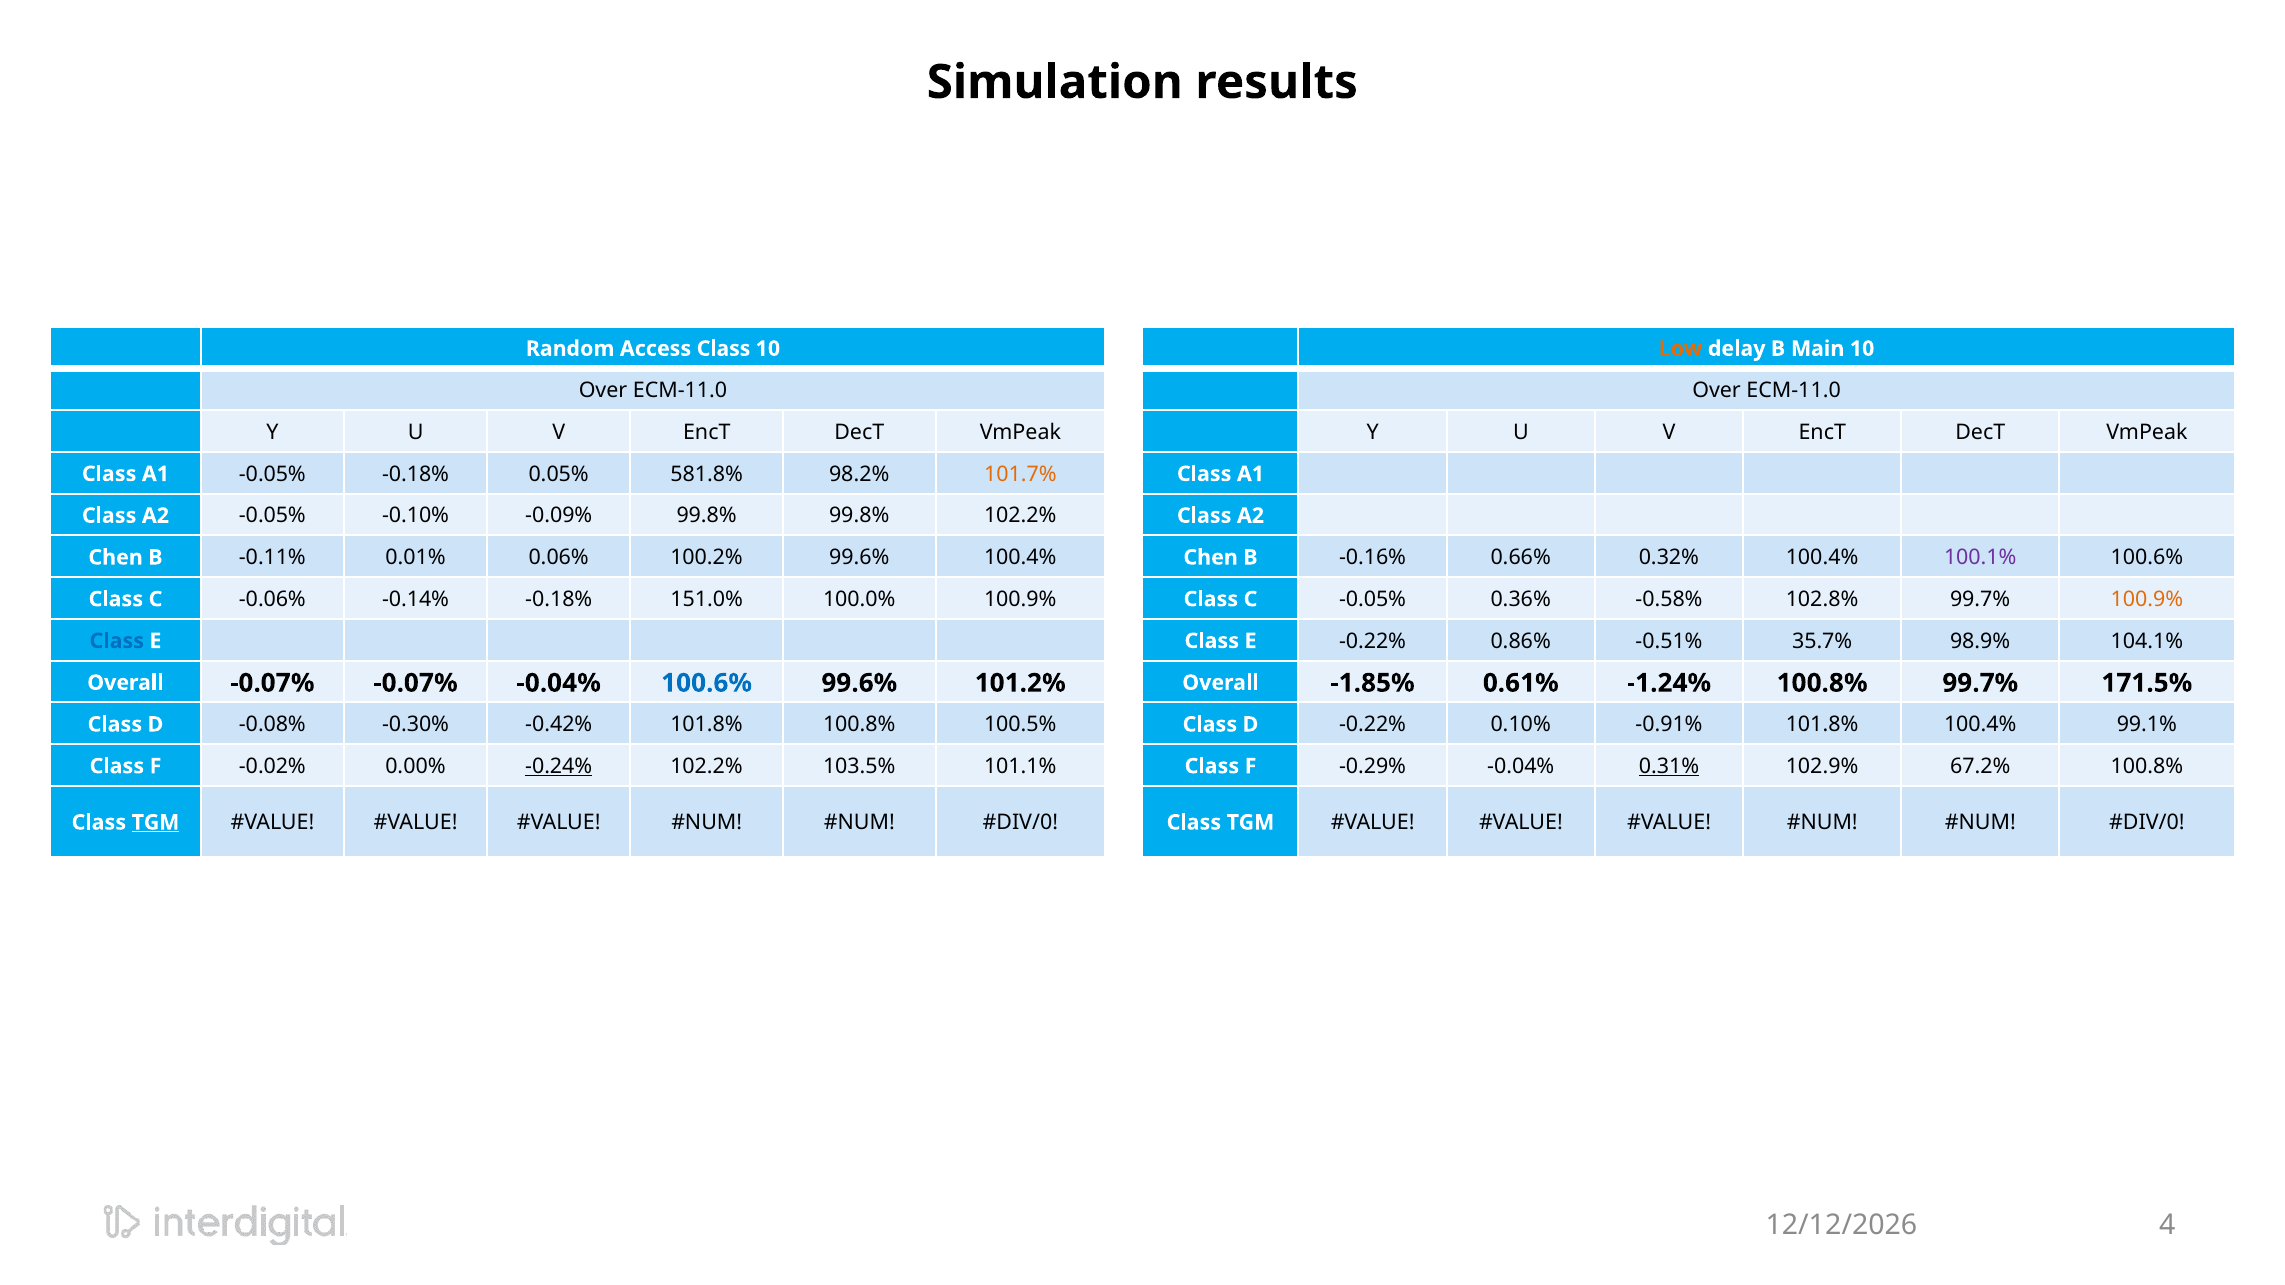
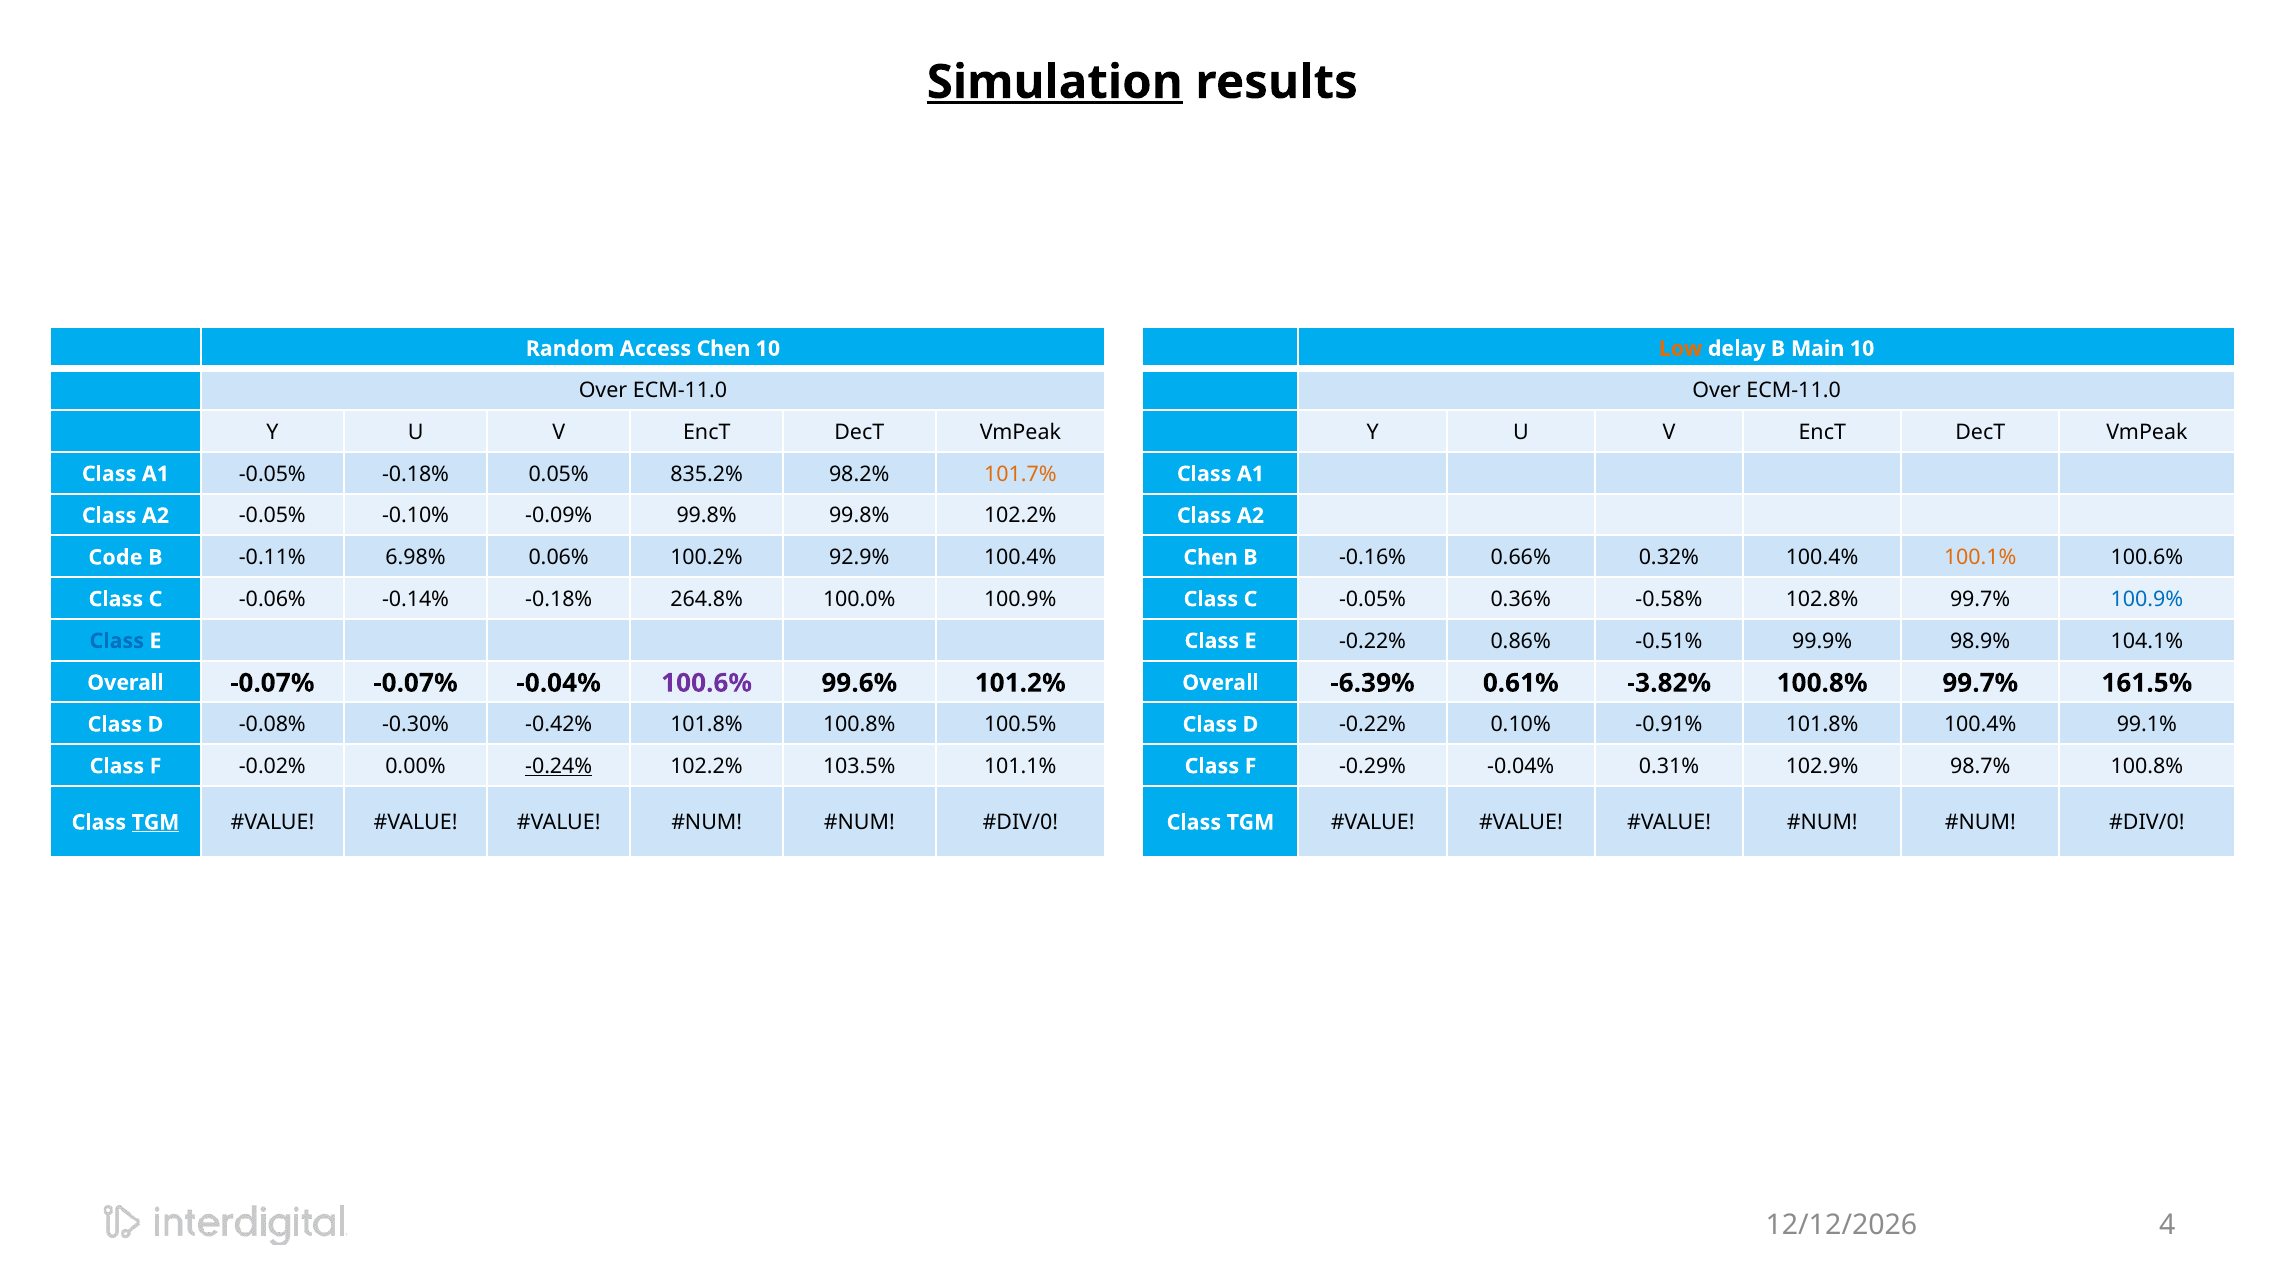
Simulation underline: none -> present
Access Class: Class -> Chen
581.8%: 581.8% -> 835.2%
Chen at (116, 558): Chen -> Code
0.01%: 0.01% -> 6.98%
100.2% 99.6%: 99.6% -> 92.9%
100.1% colour: purple -> orange
151.0%: 151.0% -> 264.8%
100.9% at (2147, 599) colour: orange -> blue
35.7%: 35.7% -> 99.9%
100.6% at (707, 683) colour: blue -> purple
-1.85%: -1.85% -> -6.39%
-1.24%: -1.24% -> -3.82%
171.5%: 171.5% -> 161.5%
0.31% underline: present -> none
67.2%: 67.2% -> 98.7%
